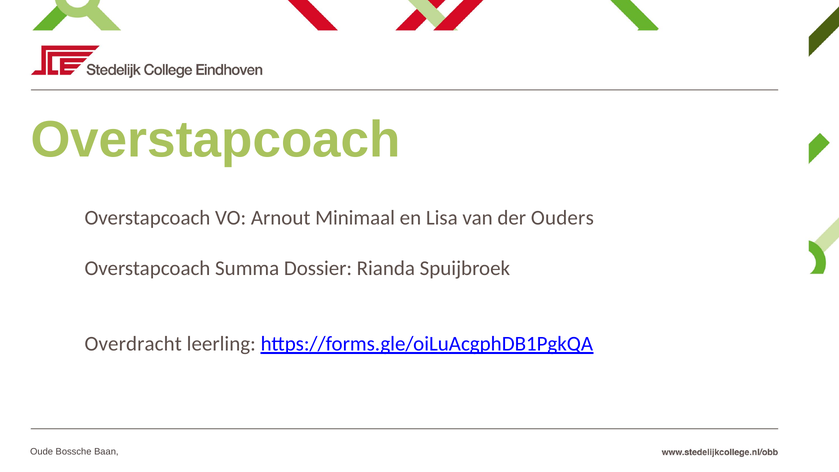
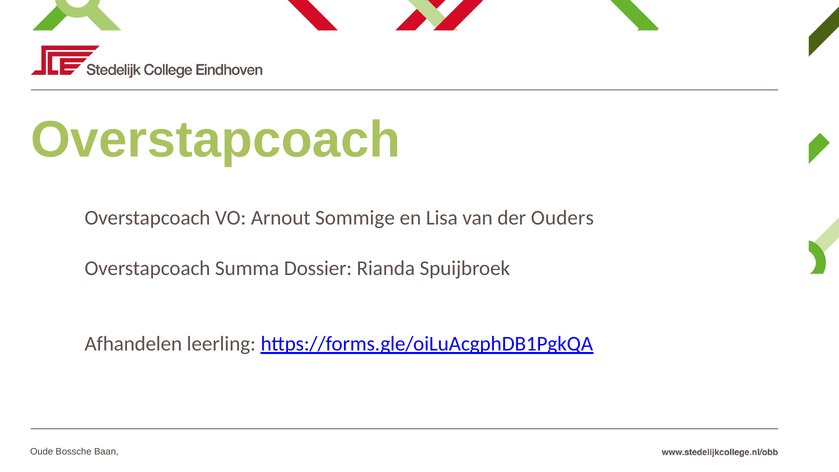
Minimaal: Minimaal -> Sommige
Overdracht: Overdracht -> Afhandelen
